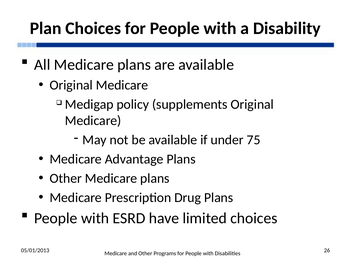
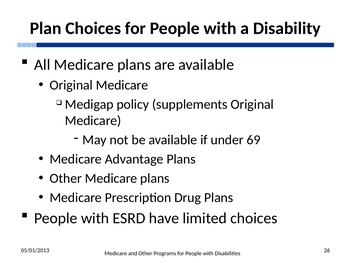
75: 75 -> 69
